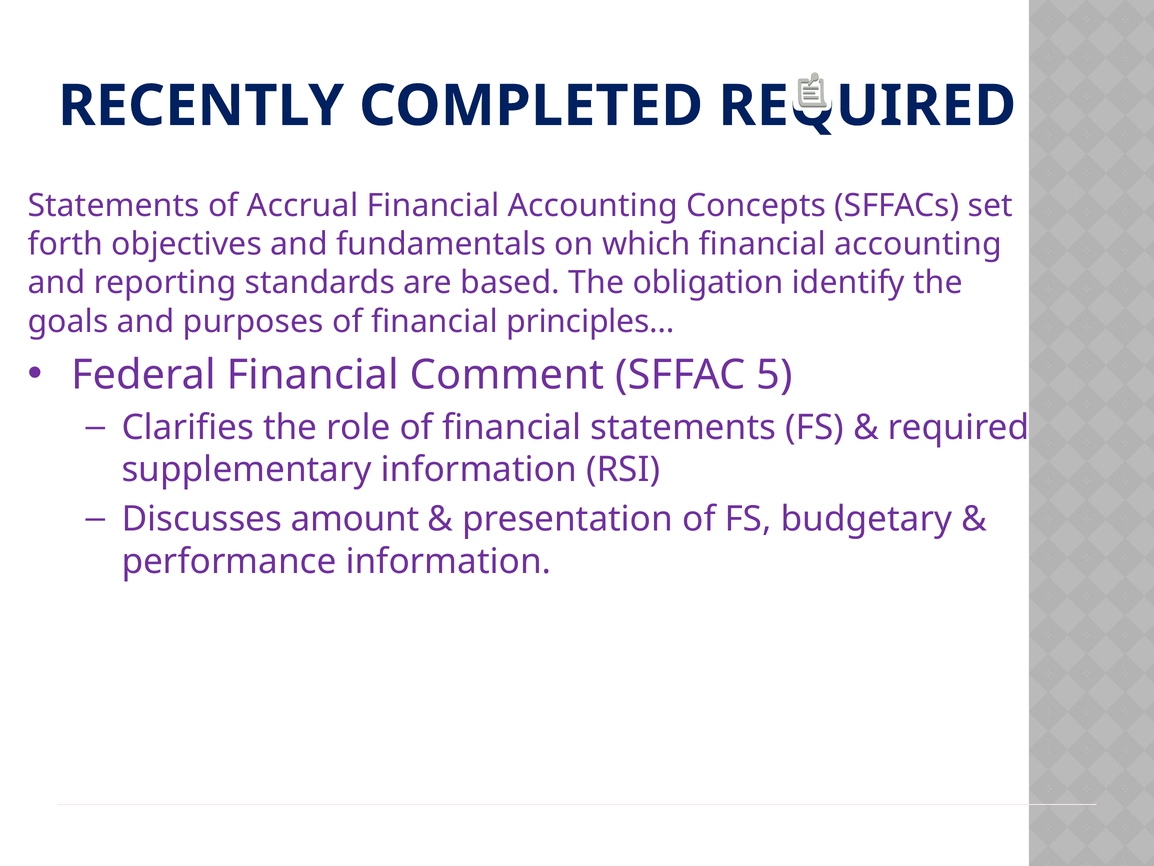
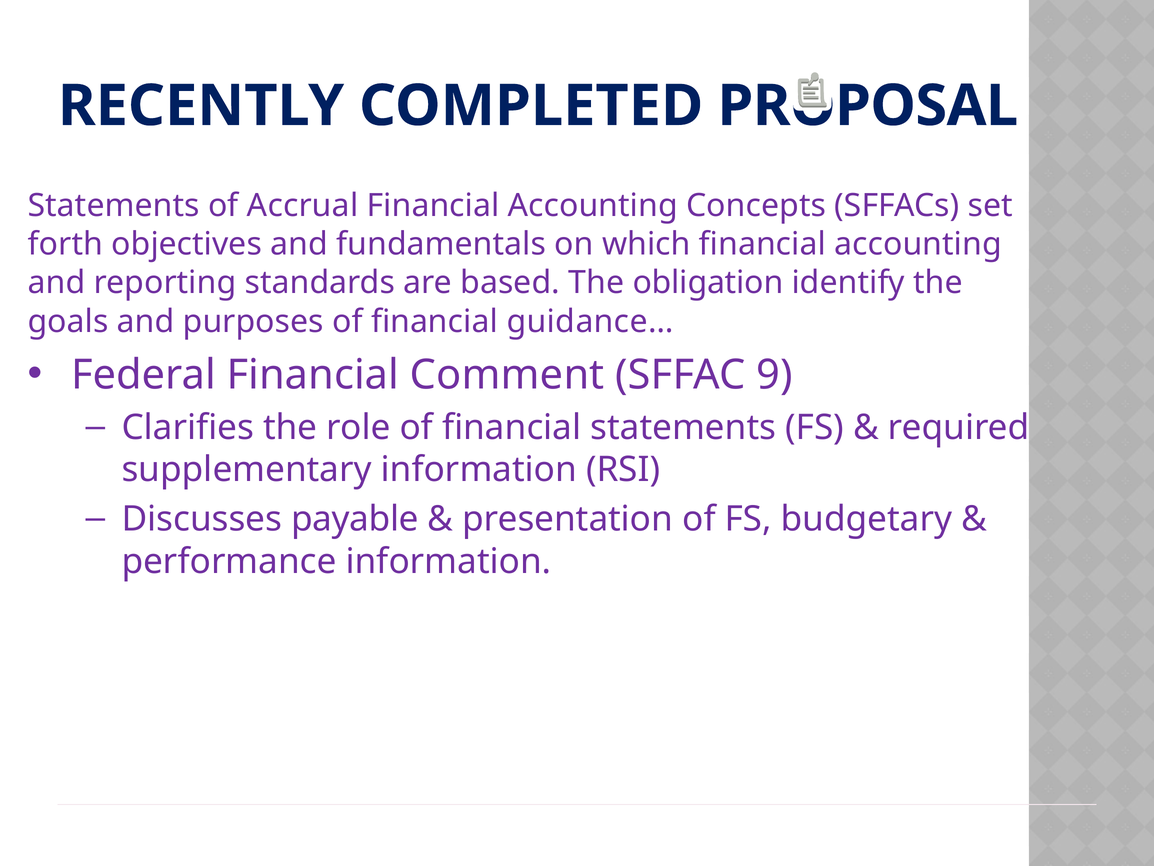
COMPLETED REQUIRED: REQUIRED -> PROPOSAL
principles…: principles… -> guidance…
5: 5 -> 9
amount: amount -> payable
